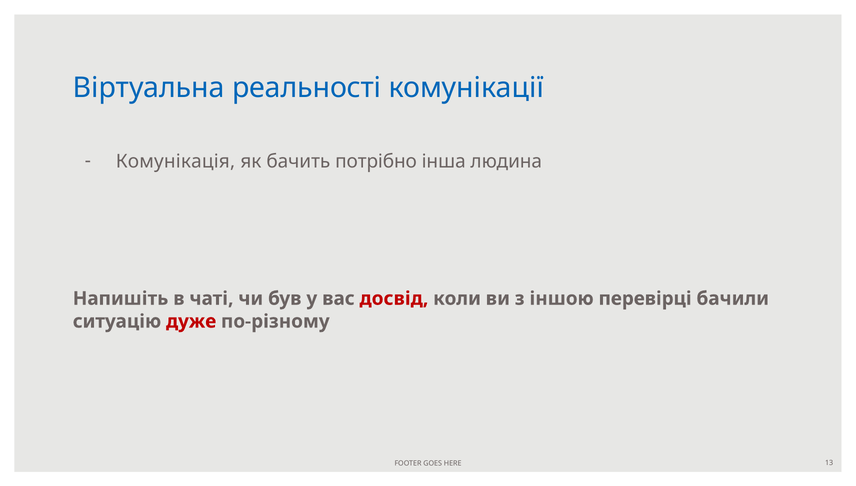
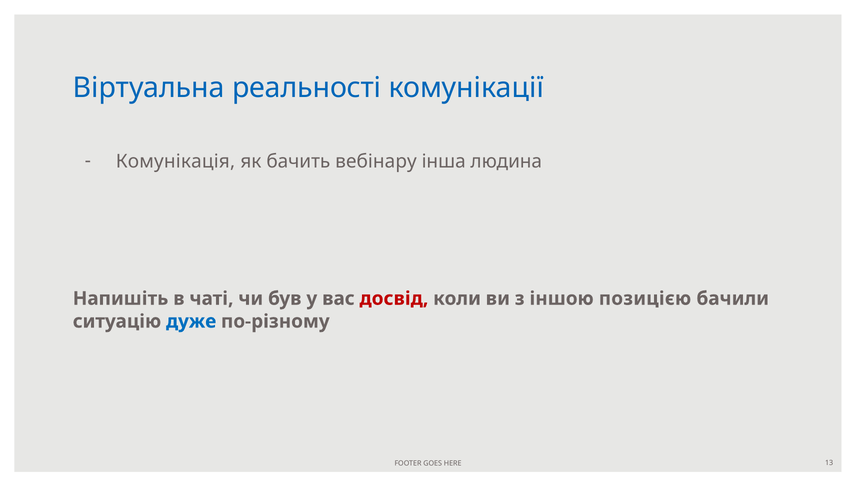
потрібно: потрібно -> вебінару
перевірці: перевірці -> позицією
дуже colour: red -> blue
